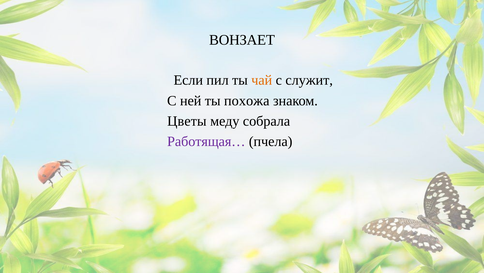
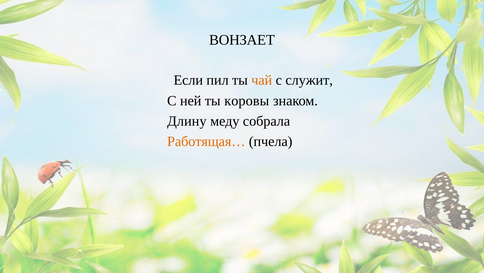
похожа: похожа -> коровы
Цветы: Цветы -> Длину
Работящая… colour: purple -> orange
